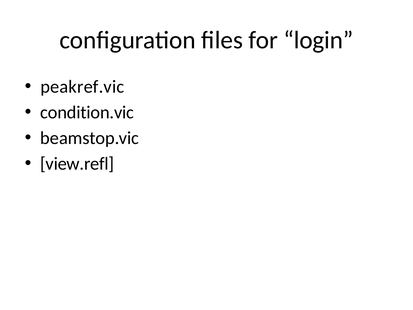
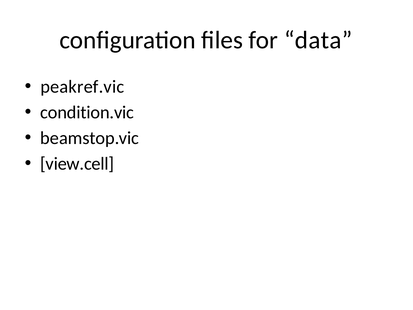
login: login -> data
view.refl: view.refl -> view.cell
